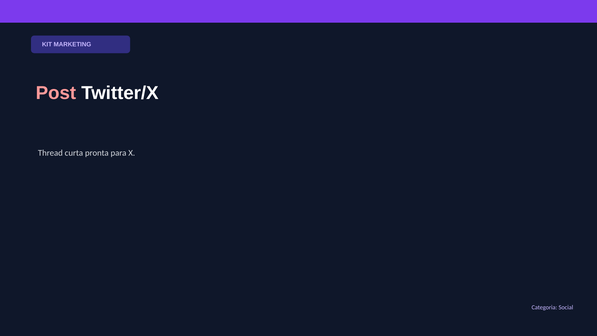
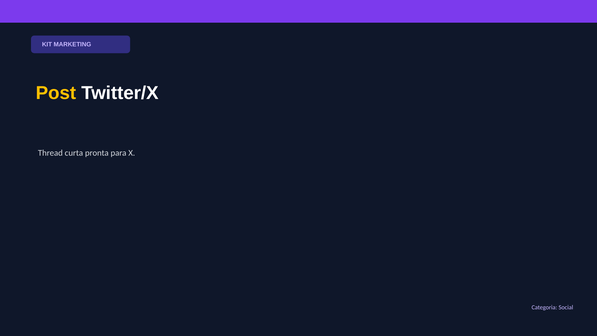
Post colour: pink -> yellow
